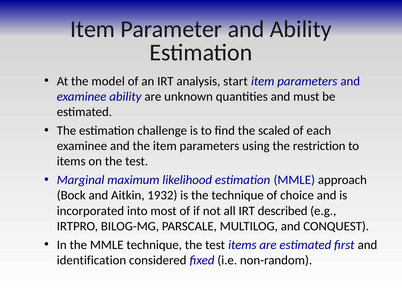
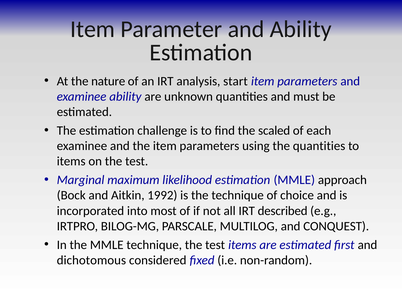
model: model -> nature
the restriction: restriction -> quantities
1932: 1932 -> 1992
identification: identification -> dichotomous
